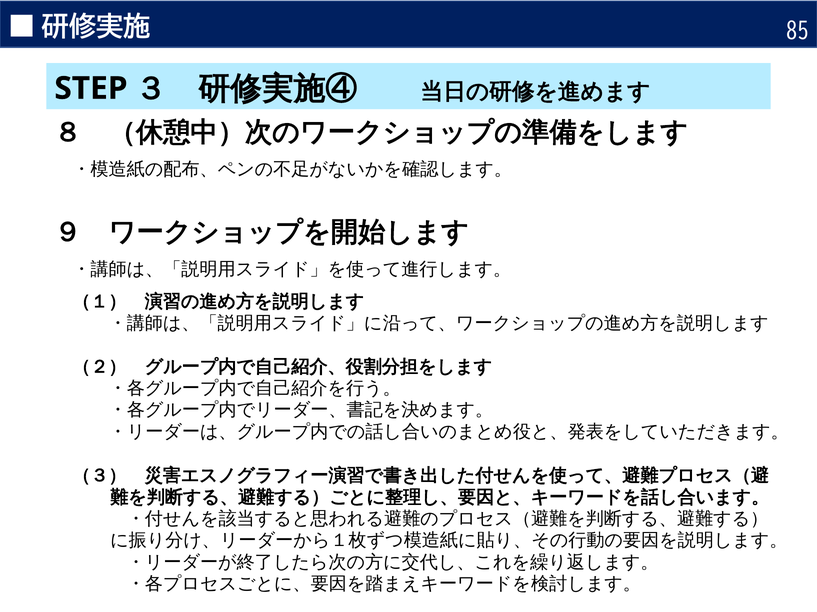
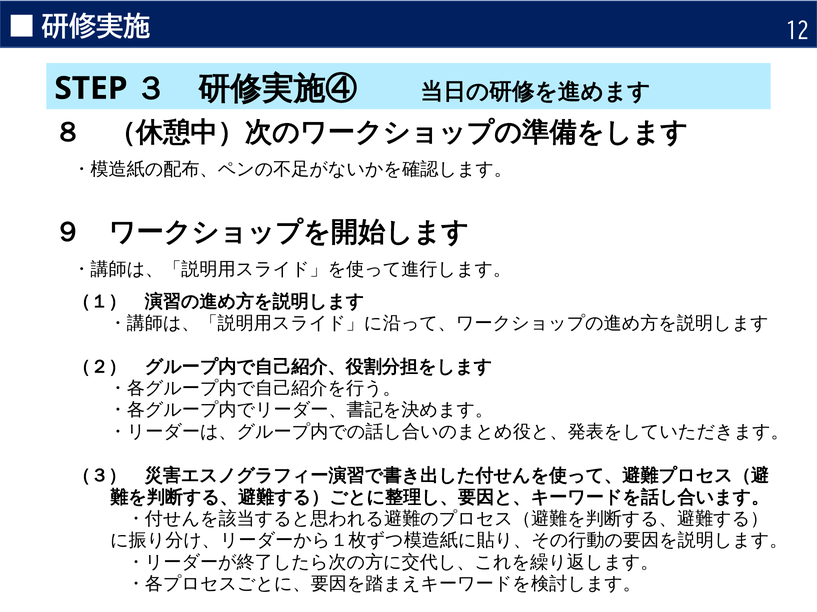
85: 85 -> 12
